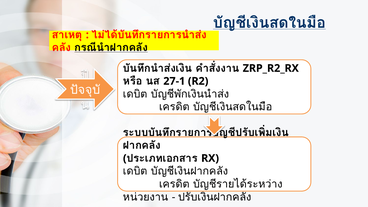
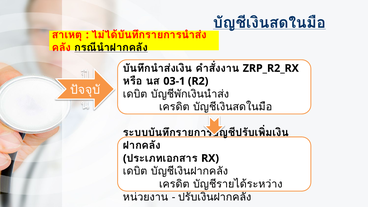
27-1: 27-1 -> 03-1
